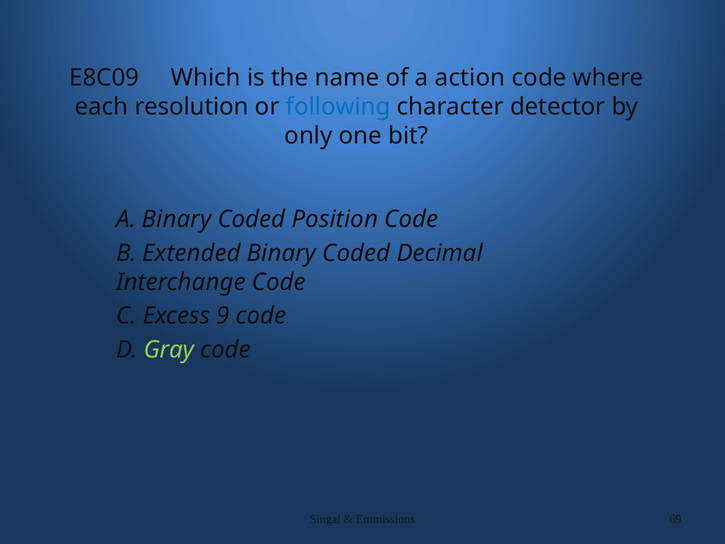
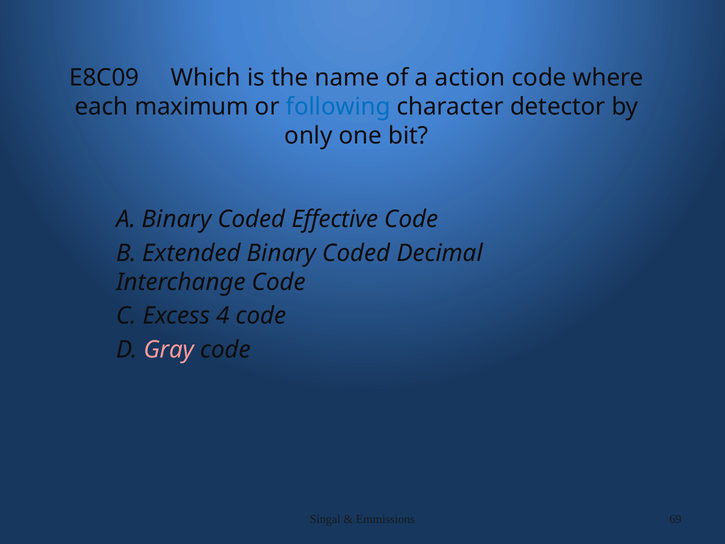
resolution: resolution -> maximum
Position: Position -> Effective
9: 9 -> 4
Gray colour: light green -> pink
